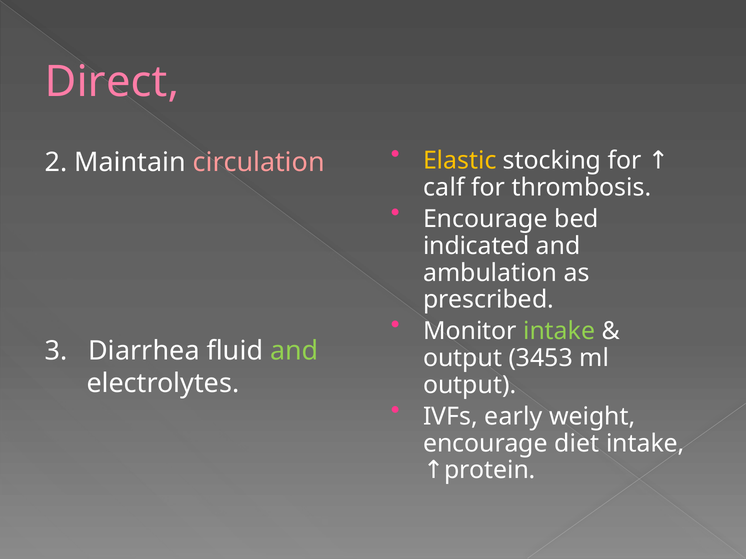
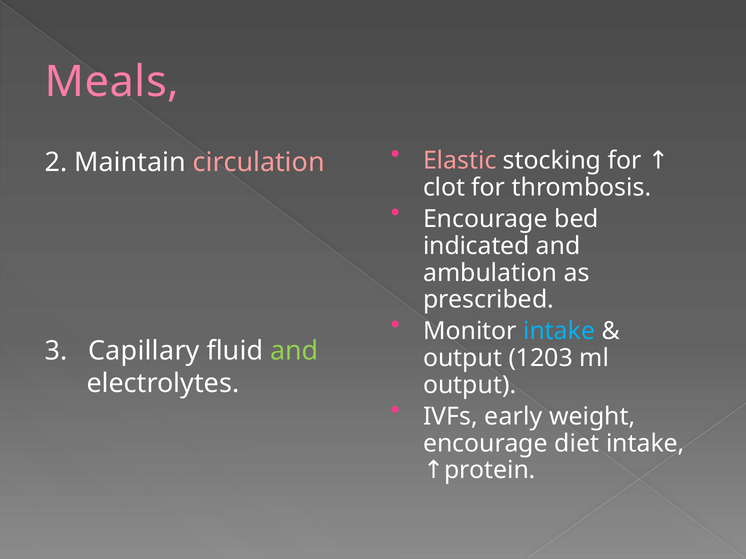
Direct: Direct -> Meals
Elastic colour: yellow -> pink
calf: calf -> clot
intake at (559, 332) colour: light green -> light blue
Diarrhea: Diarrhea -> Capillary
3453: 3453 -> 1203
